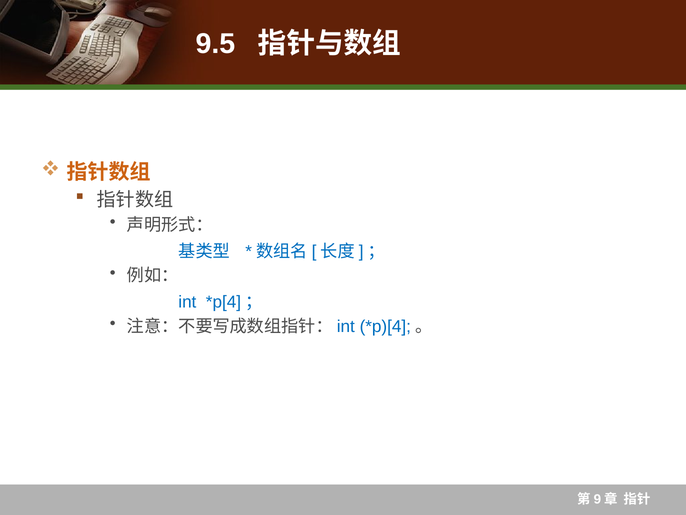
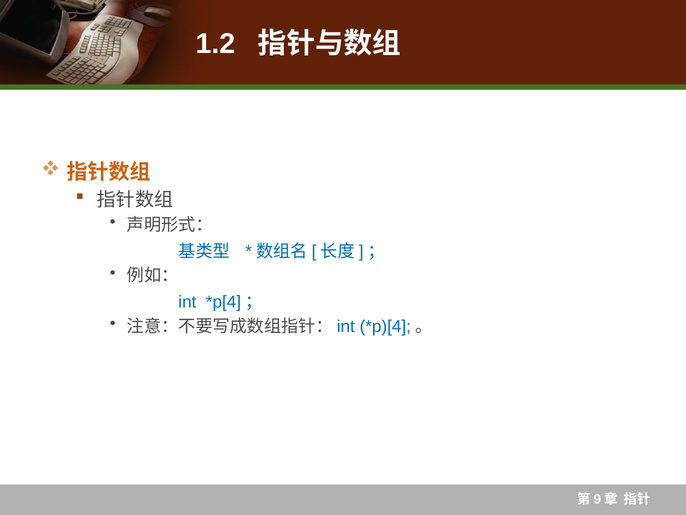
9.5: 9.5 -> 1.2
